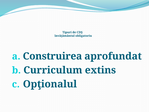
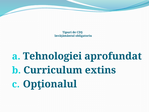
Construirea: Construirea -> Tehnologiei
